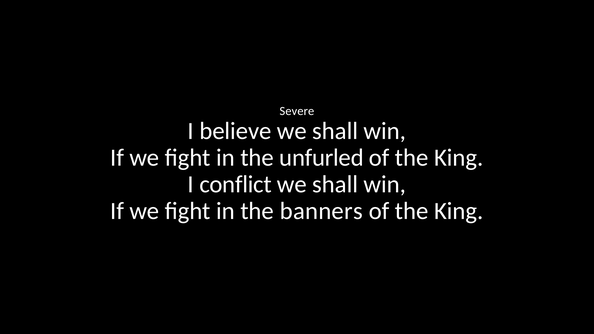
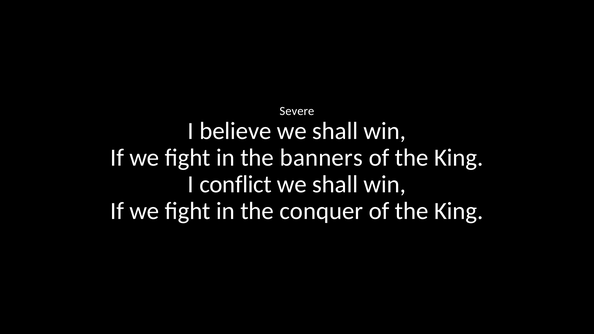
unfurled: unfurled -> banners
banners: banners -> conquer
